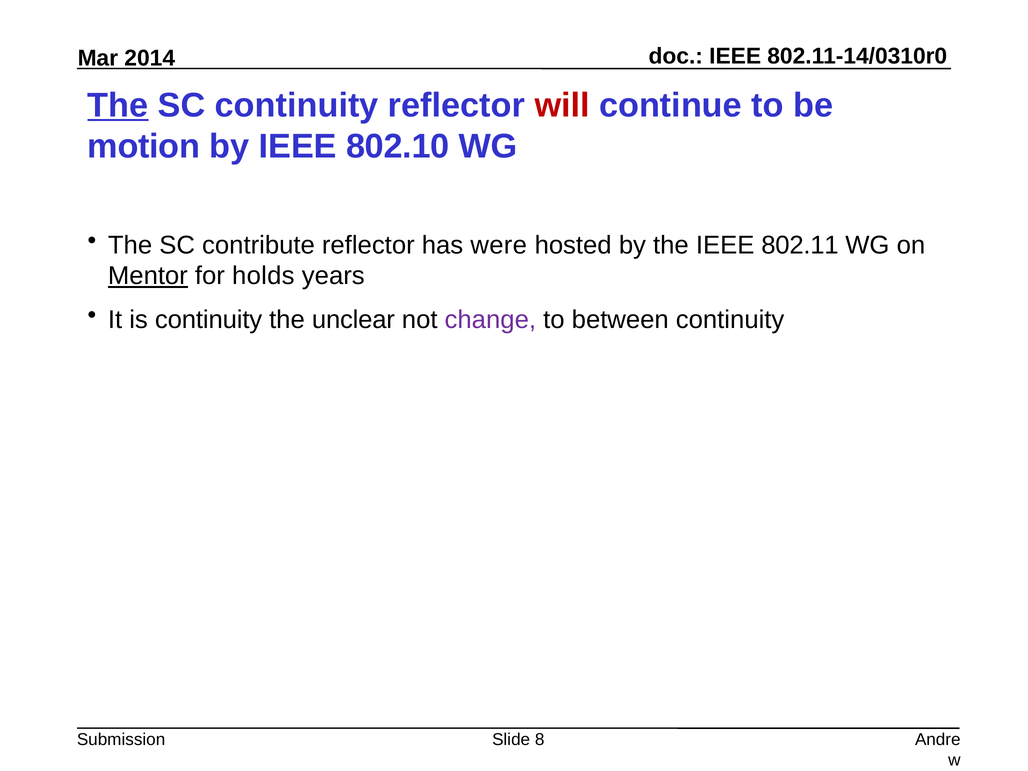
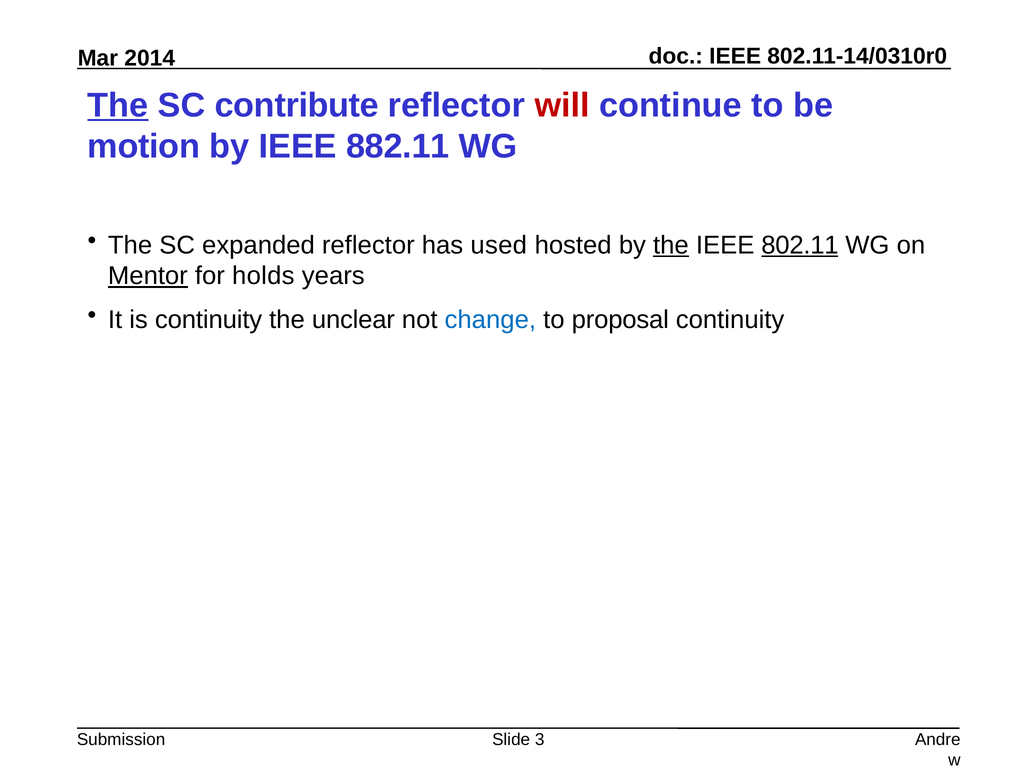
SC continuity: continuity -> contribute
802.10: 802.10 -> 882.11
contribute: contribute -> expanded
were: were -> used
the at (671, 245) underline: none -> present
802.11 underline: none -> present
change colour: purple -> blue
between: between -> proposal
8: 8 -> 3
